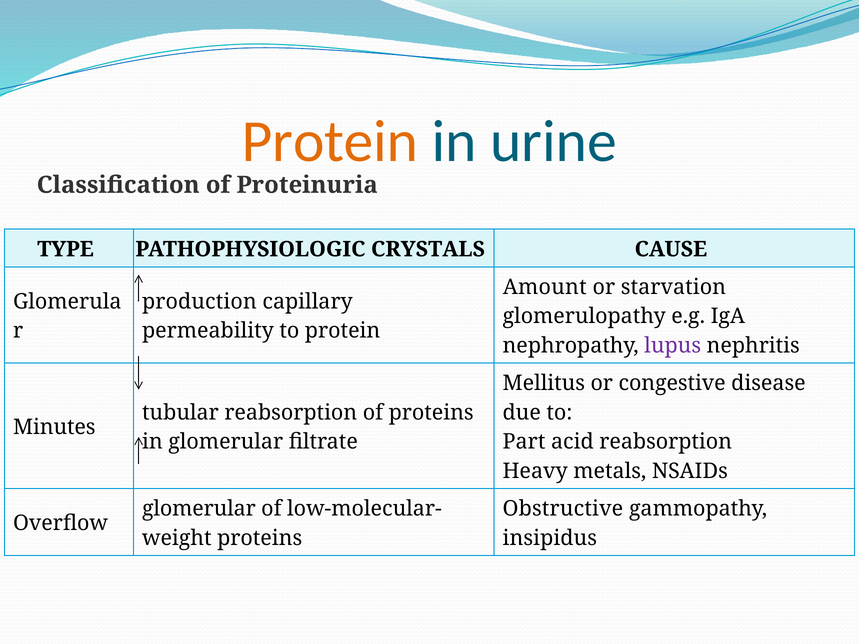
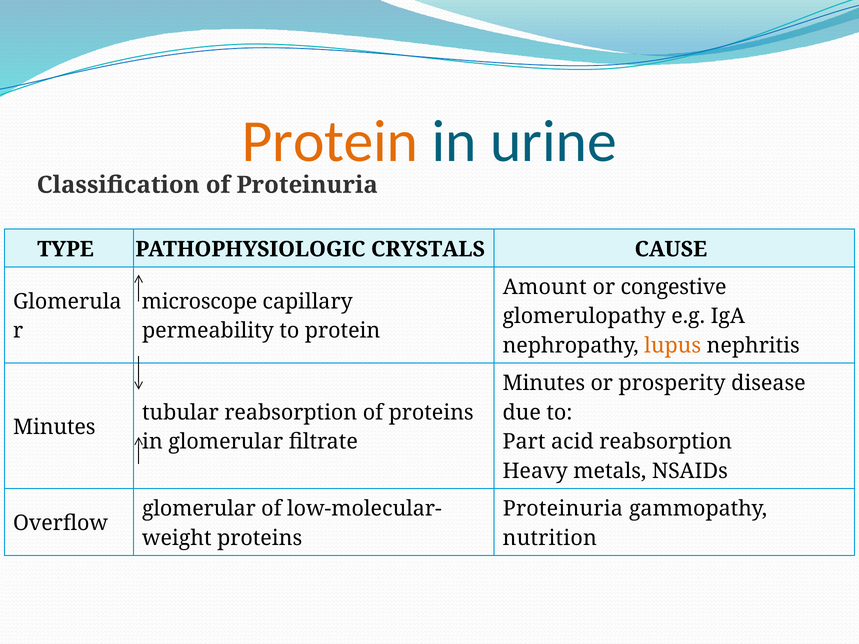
starvation: starvation -> congestive
production: production -> microscope
lupus colour: purple -> orange
Mellitus at (544, 383): Mellitus -> Minutes
congestive: congestive -> prosperity
Obstructive at (563, 509): Obstructive -> Proteinuria
insipidus: insipidus -> nutrition
